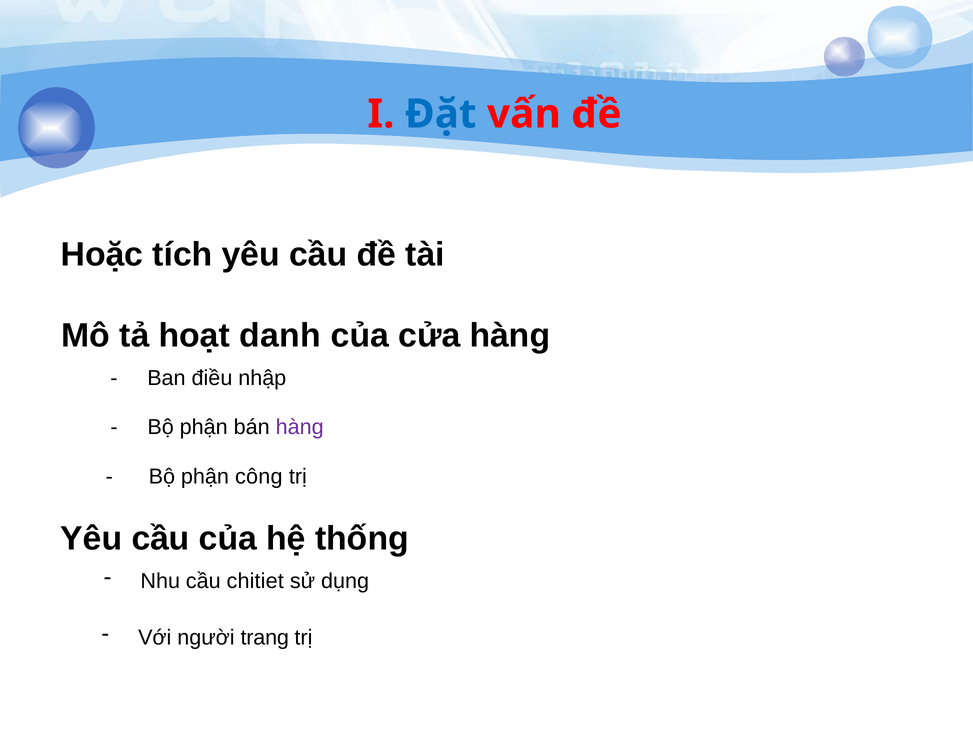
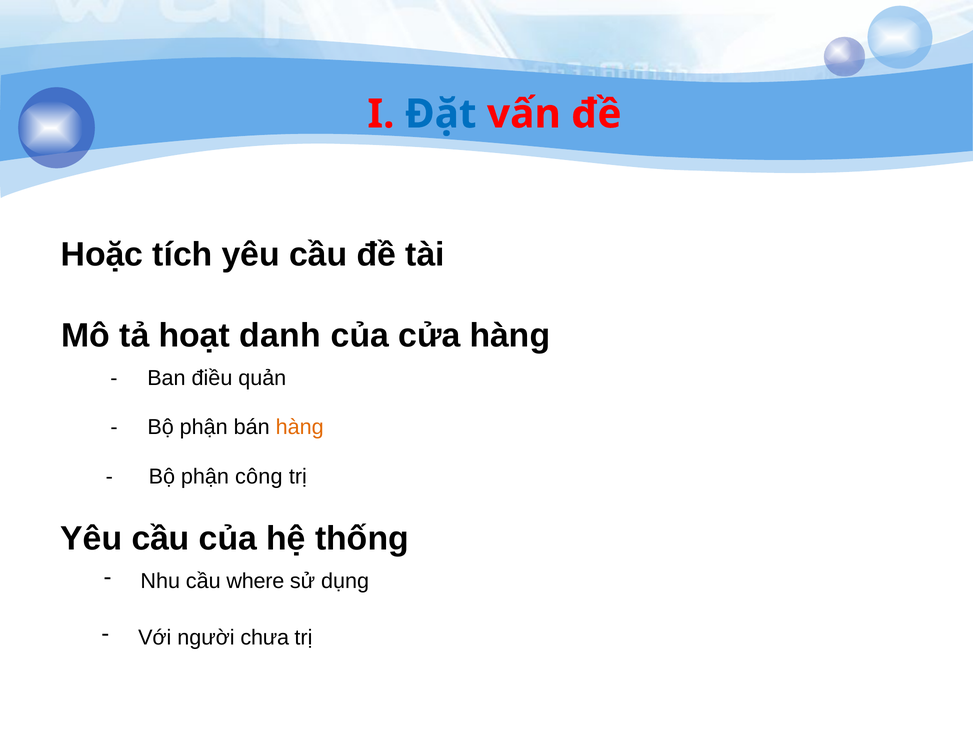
nhập: nhập -> quản
hàng at (300, 427) colour: purple -> orange
chitiet: chitiet -> where
trang: trang -> chưa
